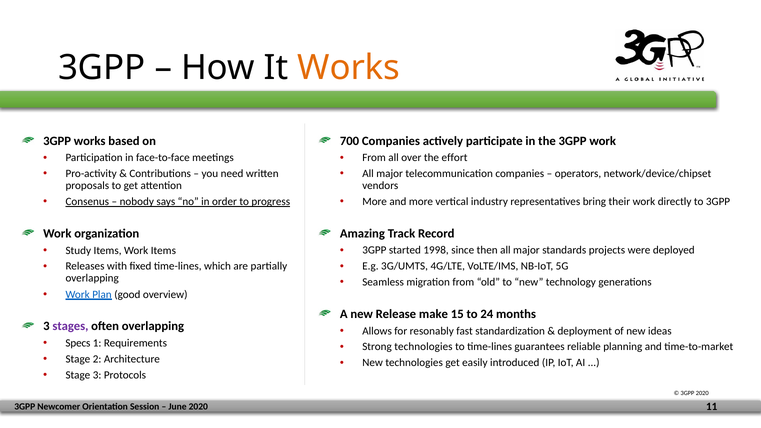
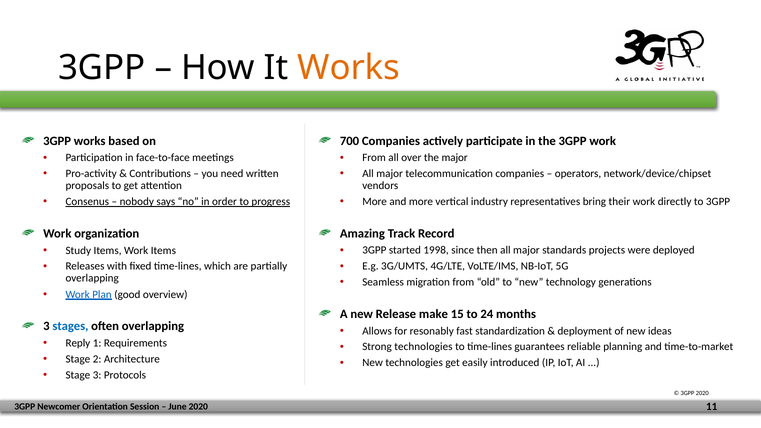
the effort: effort -> major
stages colour: purple -> blue
Specs: Specs -> Reply
